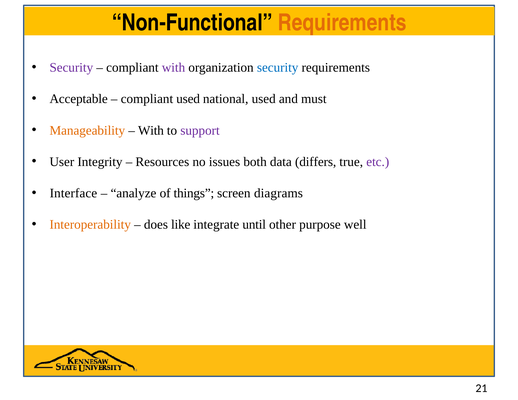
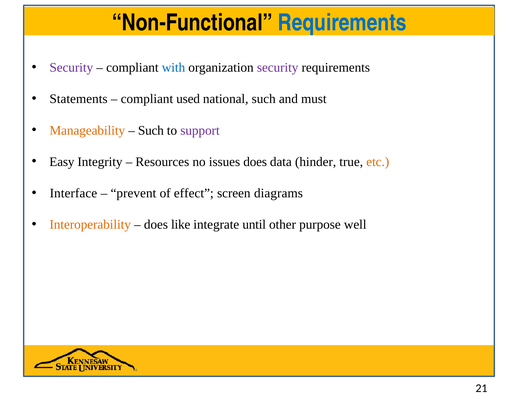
Requirements at (342, 23) colour: orange -> blue
with at (174, 68) colour: purple -> blue
security at (278, 68) colour: blue -> purple
Acceptable: Acceptable -> Statements
national used: used -> such
With at (151, 130): With -> Such
User: User -> Easy
issues both: both -> does
differs: differs -> hinder
etc colour: purple -> orange
analyze: analyze -> prevent
things: things -> effect
